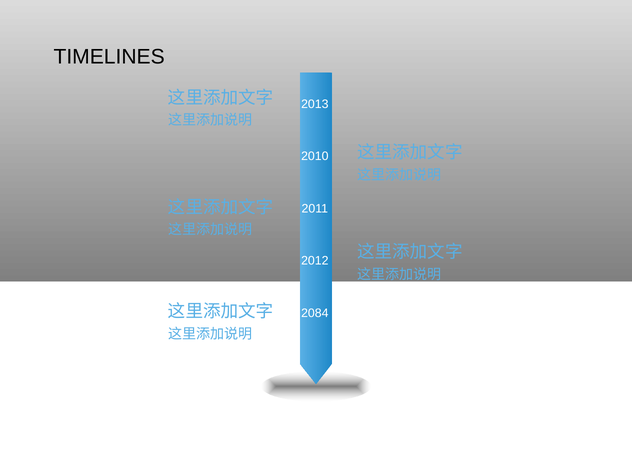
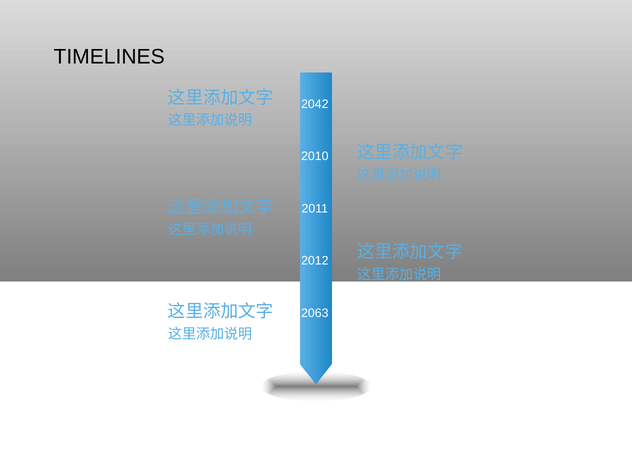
2013: 2013 -> 2042
2084: 2084 -> 2063
